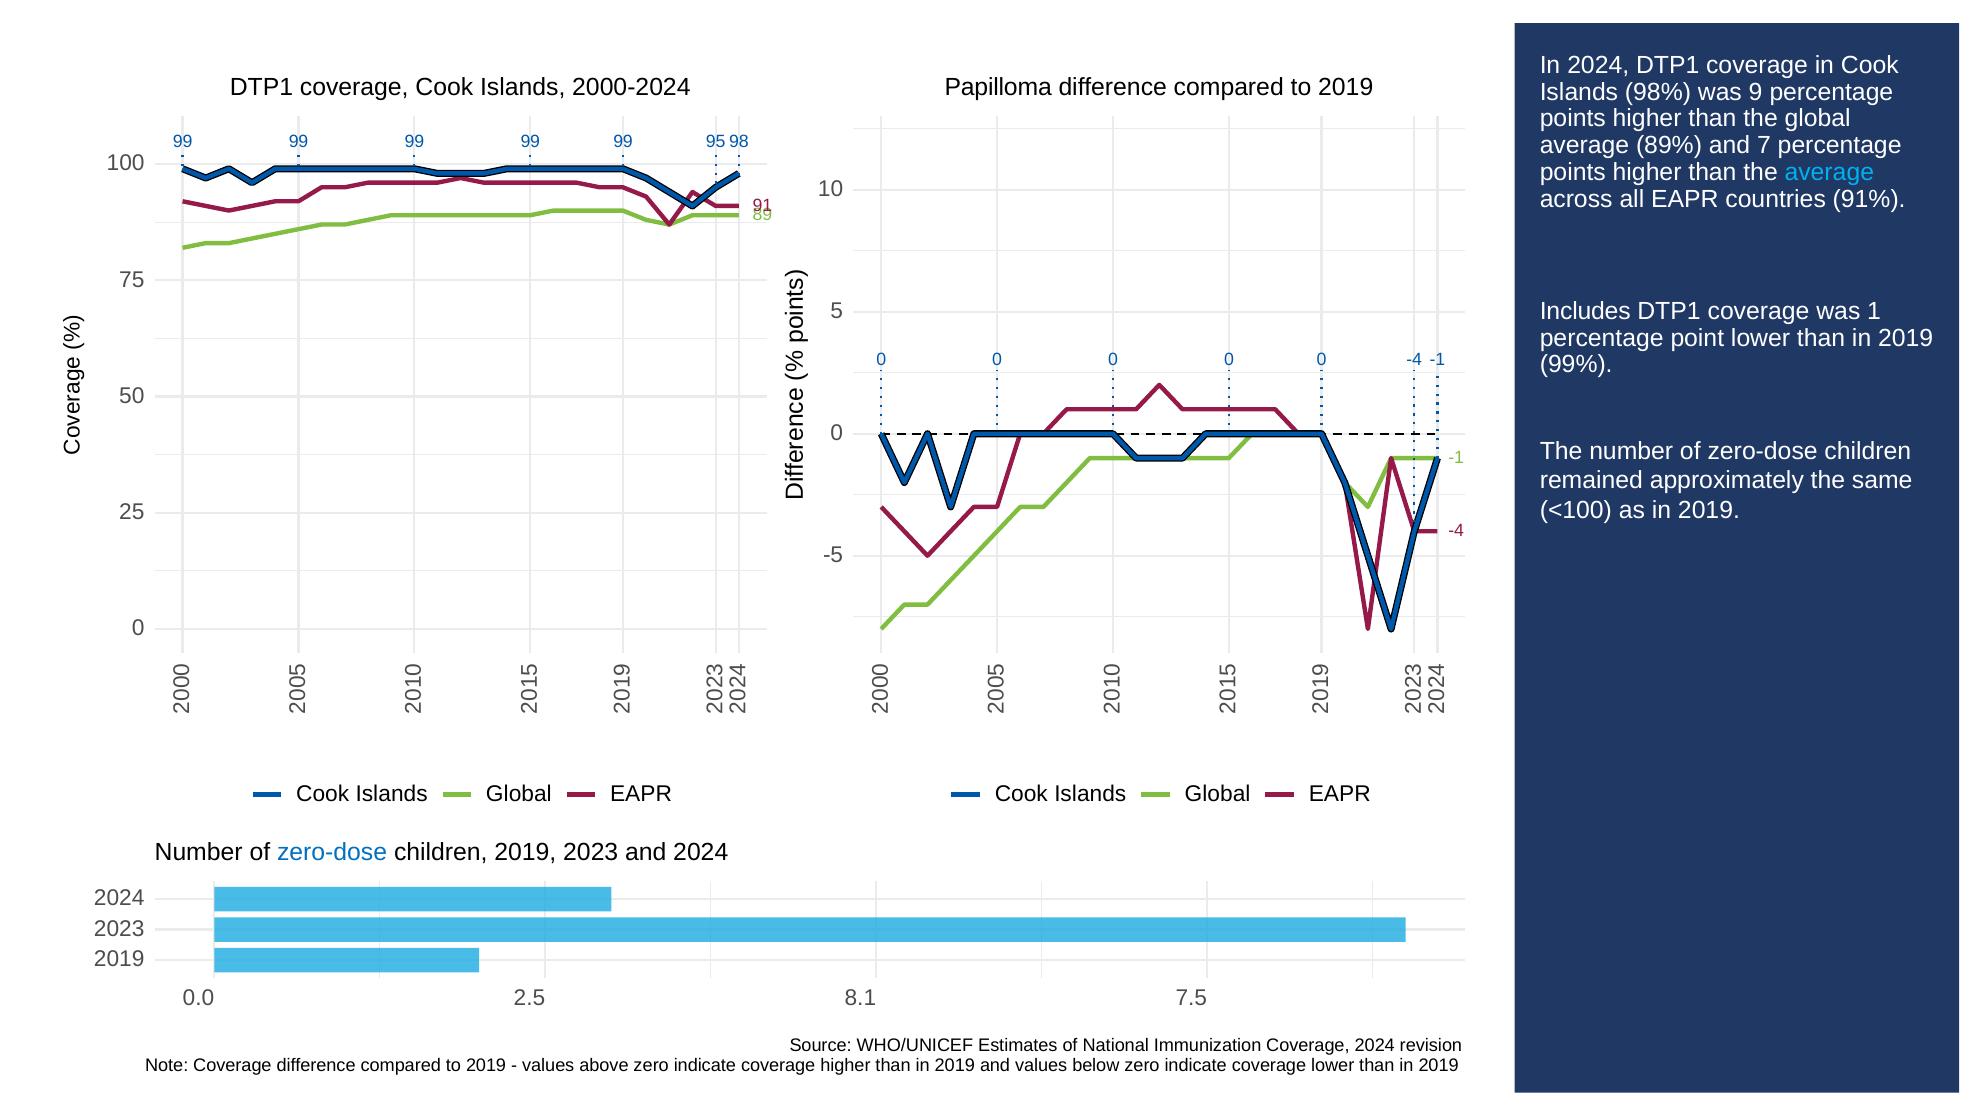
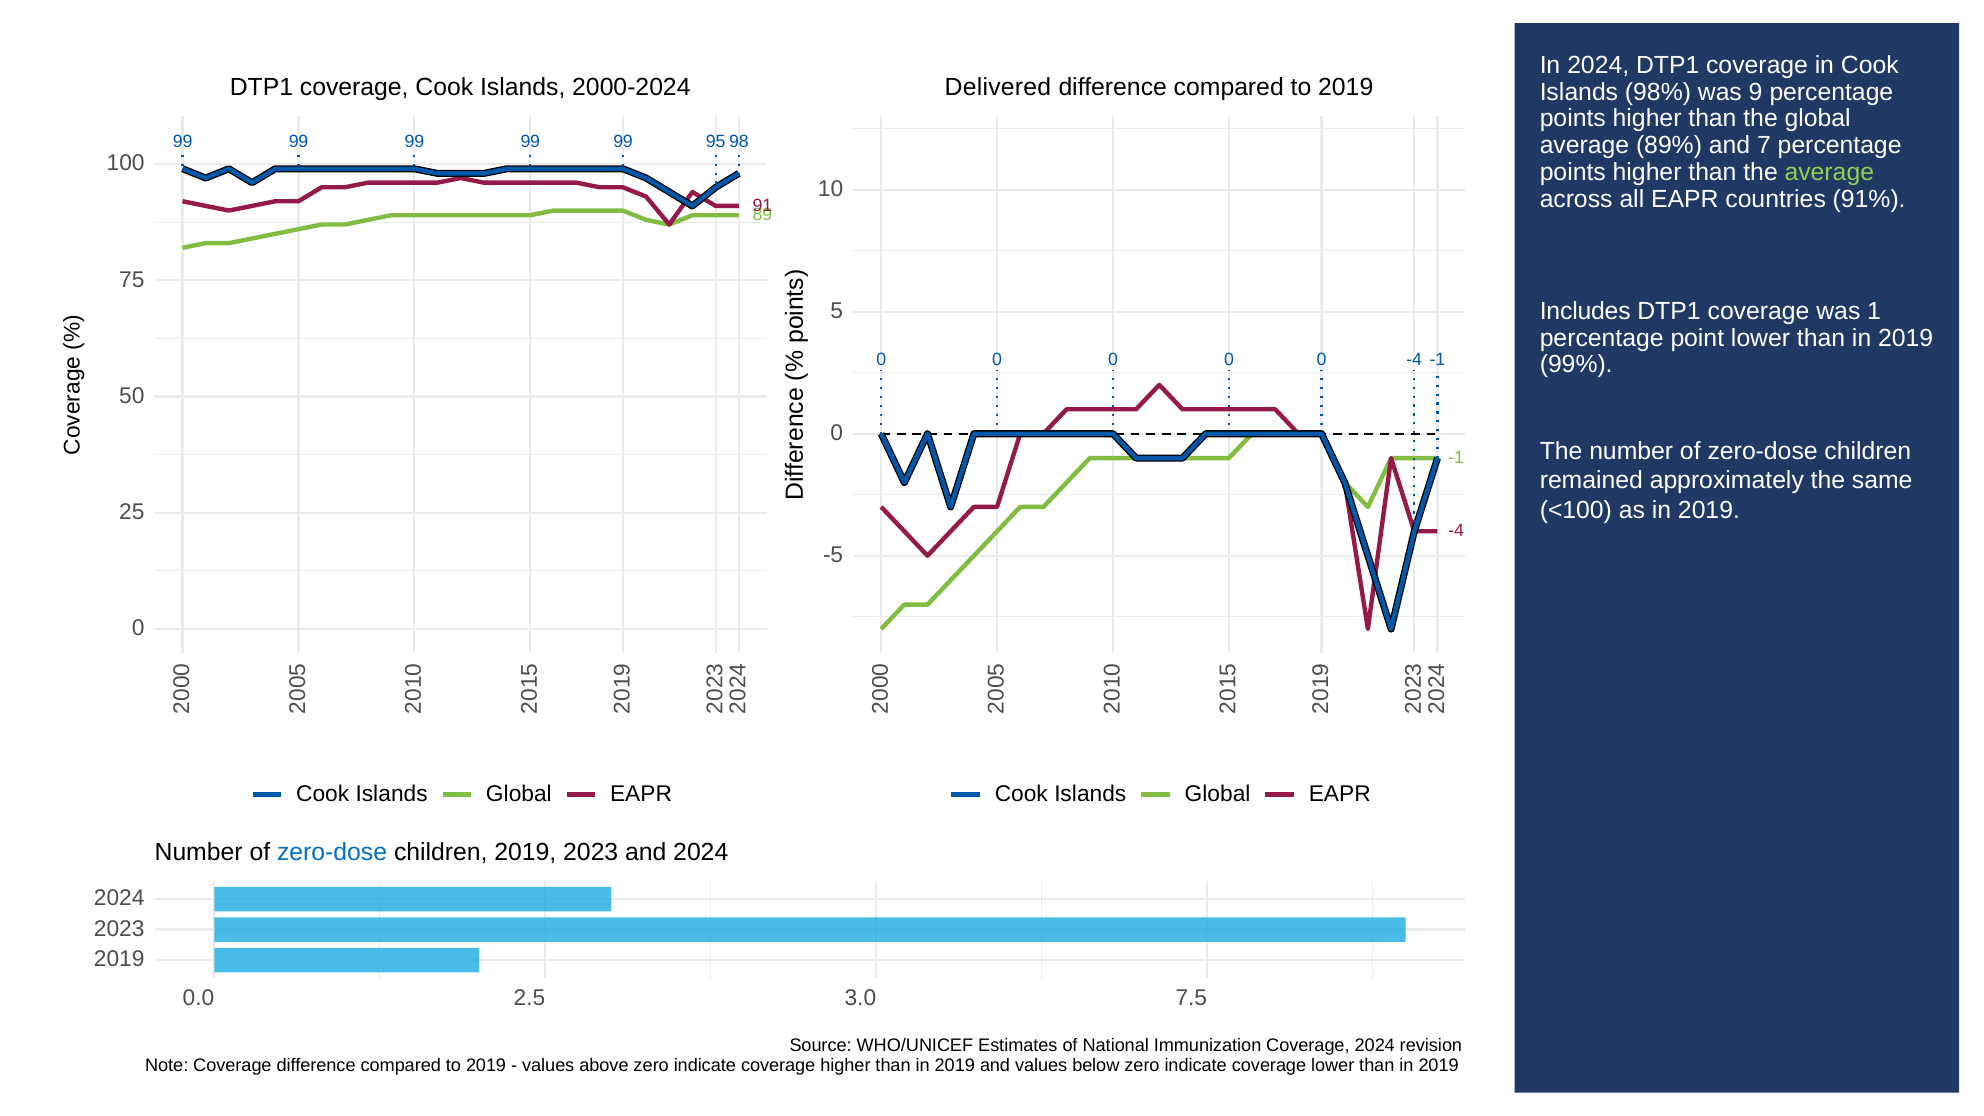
Papilloma: Papilloma -> Delivered
average at (1829, 172) colour: light blue -> light green
8.1: 8.1 -> 3.0
